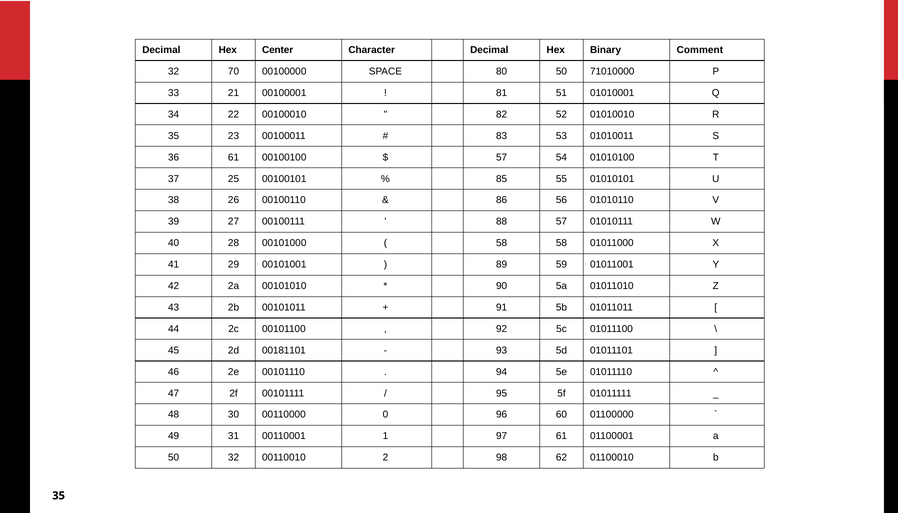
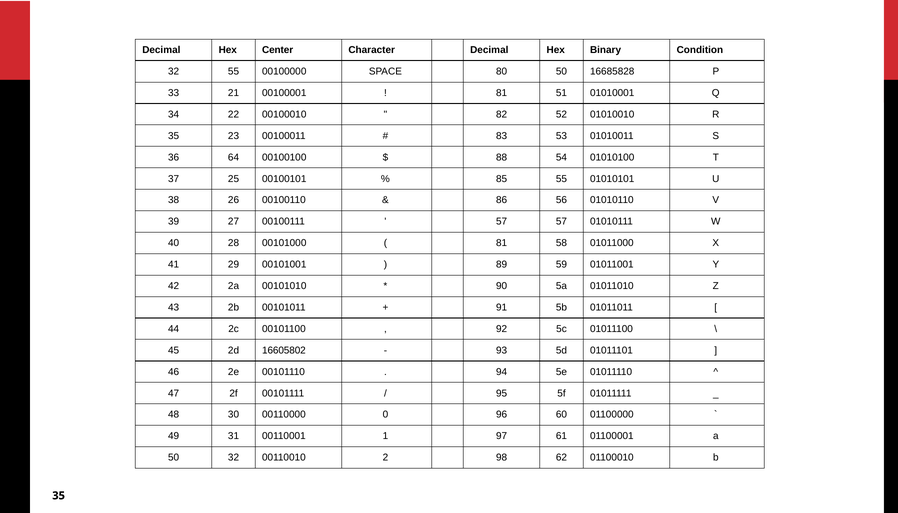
Comment: Comment -> Condition
32 70: 70 -> 55
71010000: 71010000 -> 16685828
36 61: 61 -> 64
57 at (502, 157): 57 -> 88
88 at (502, 222): 88 -> 57
58 at (502, 243): 58 -> 81
00181101: 00181101 -> 16605802
